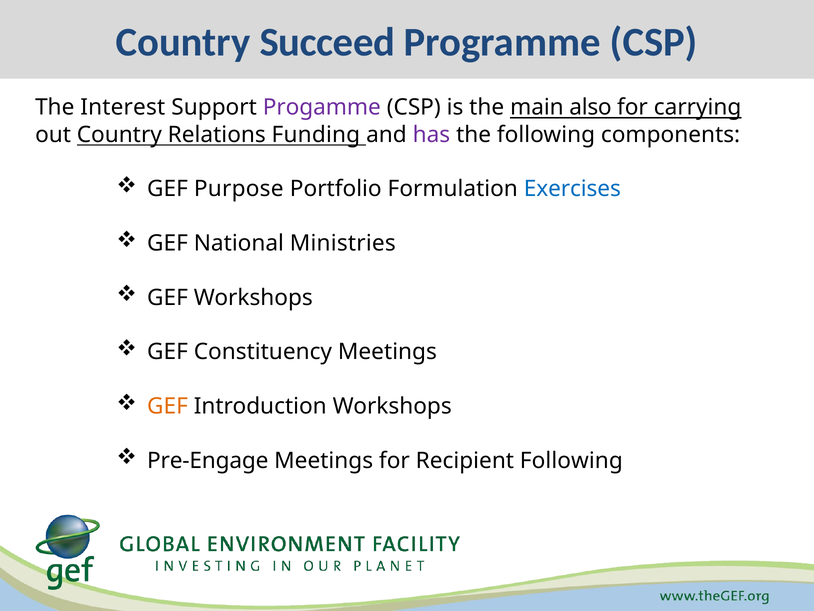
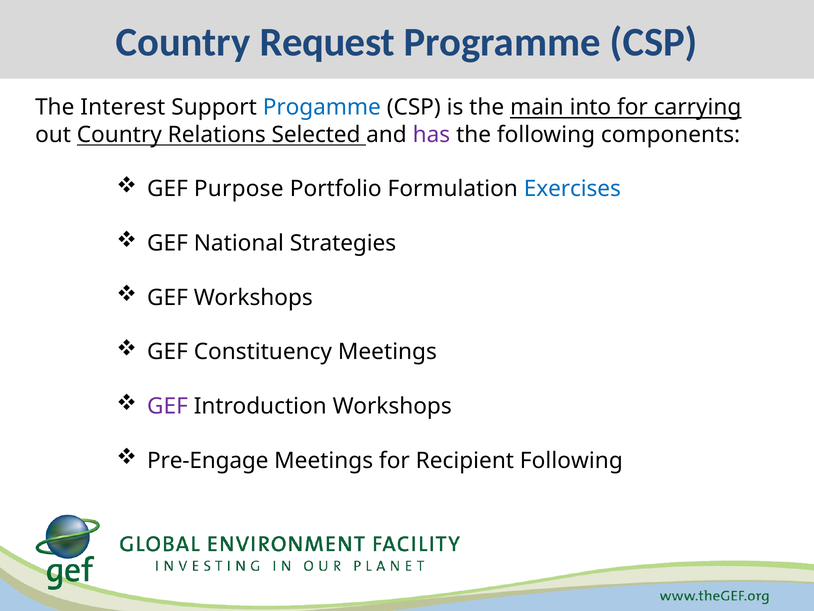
Succeed: Succeed -> Request
Progamme colour: purple -> blue
also: also -> into
Funding: Funding -> Selected
Ministries: Ministries -> Strategies
GEF at (167, 406) colour: orange -> purple
